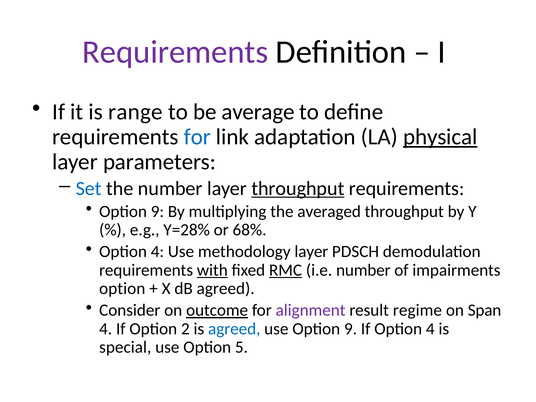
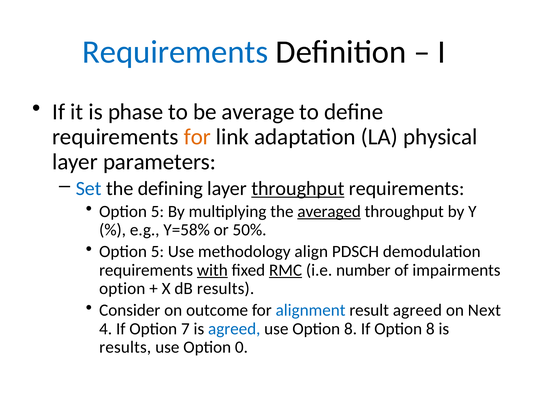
Requirements at (175, 52) colour: purple -> blue
range: range -> phase
for at (197, 137) colour: blue -> orange
physical underline: present -> none
the number: number -> defining
9 at (157, 211): 9 -> 5
averaged underline: none -> present
Y=28%: Y=28% -> Y=58%
68%: 68% -> 50%
4 at (157, 252): 4 -> 5
methodology layer: layer -> align
dB agreed: agreed -> results
outcome underline: present -> none
alignment colour: purple -> blue
result regime: regime -> agreed
Span: Span -> Next
2: 2 -> 7
use Option 9: 9 -> 8
If Option 4: 4 -> 8
special at (125, 347): special -> results
5: 5 -> 0
